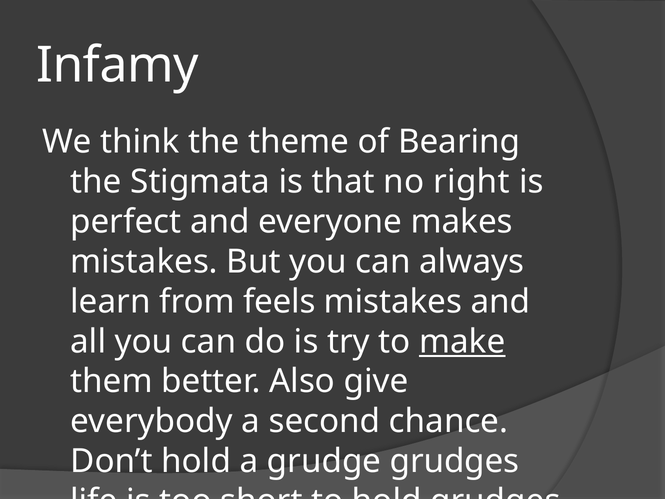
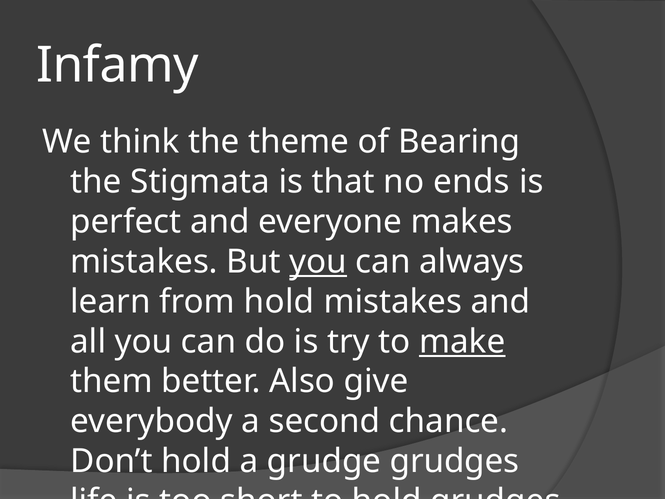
right: right -> ends
you at (318, 262) underline: none -> present
from feels: feels -> hold
